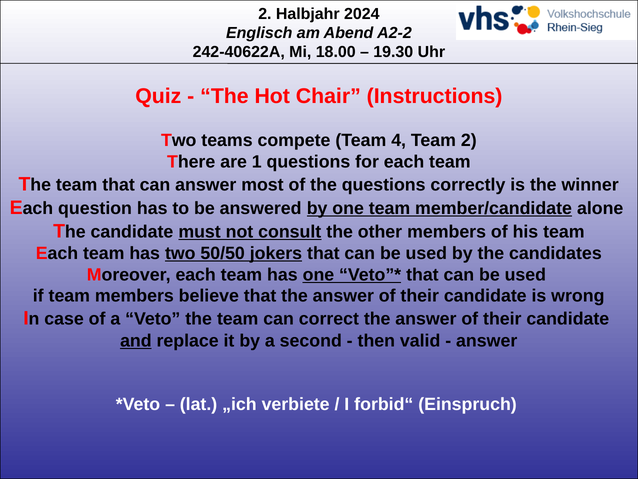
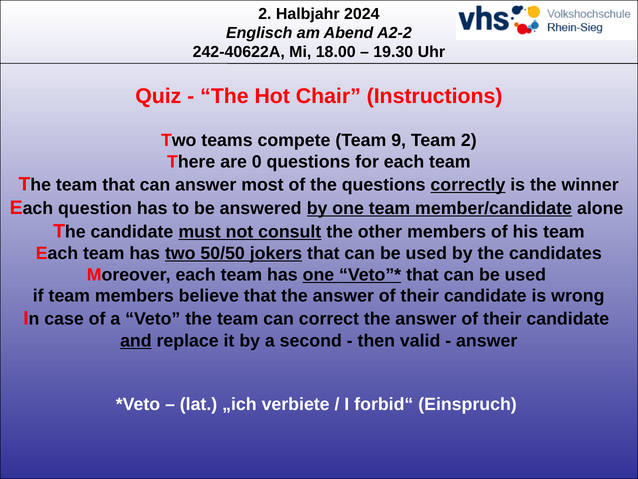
4: 4 -> 9
1: 1 -> 0
correctly underline: none -> present
